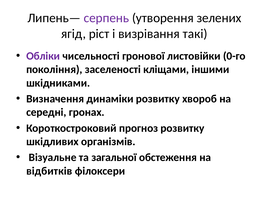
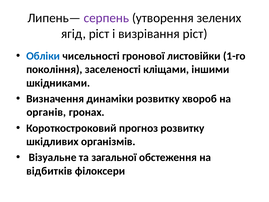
визрівання такі: такі -> ріст
Обліки colour: purple -> blue
0-го: 0-го -> 1-го
середні: середні -> органів
